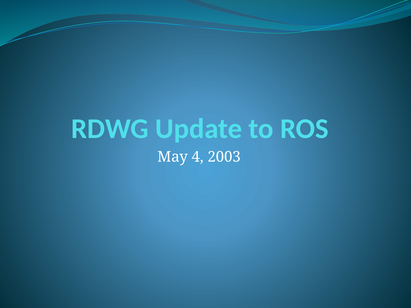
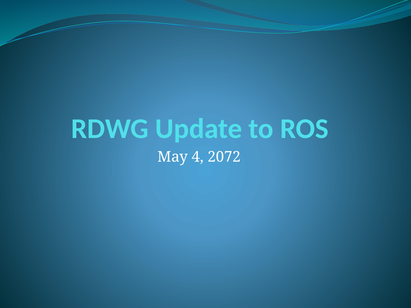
2003: 2003 -> 2072
